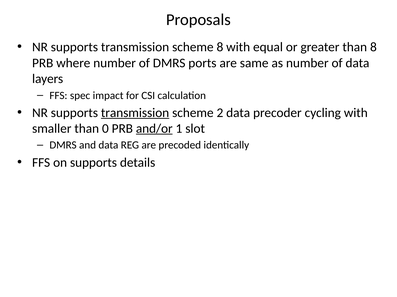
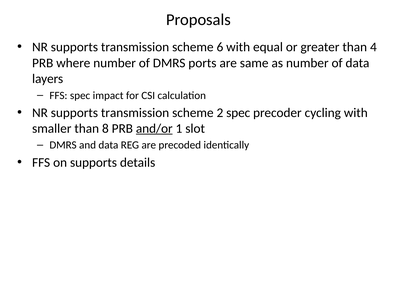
scheme 8: 8 -> 6
than 8: 8 -> 4
transmission at (135, 113) underline: present -> none
2 data: data -> spec
0: 0 -> 8
